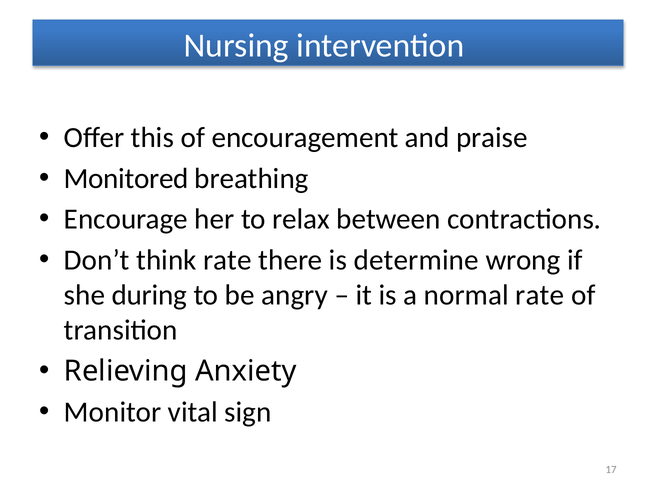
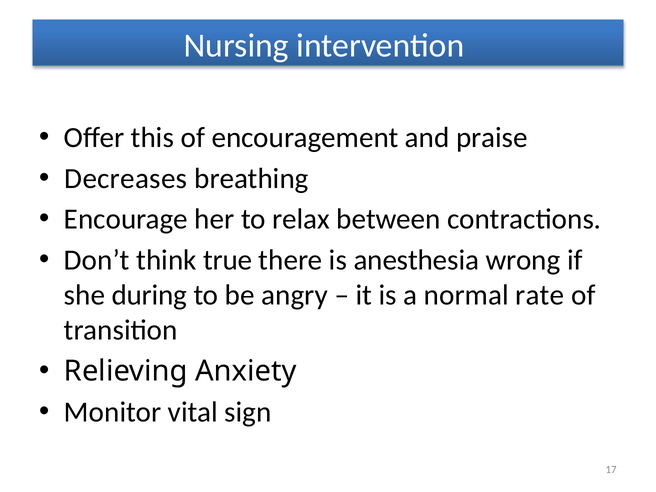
Monitored: Monitored -> Decreases
think rate: rate -> true
determine: determine -> anesthesia
